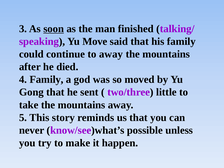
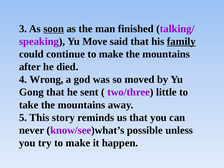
family at (181, 41) underline: none -> present
continue to away: away -> make
4 Family: Family -> Wrong
